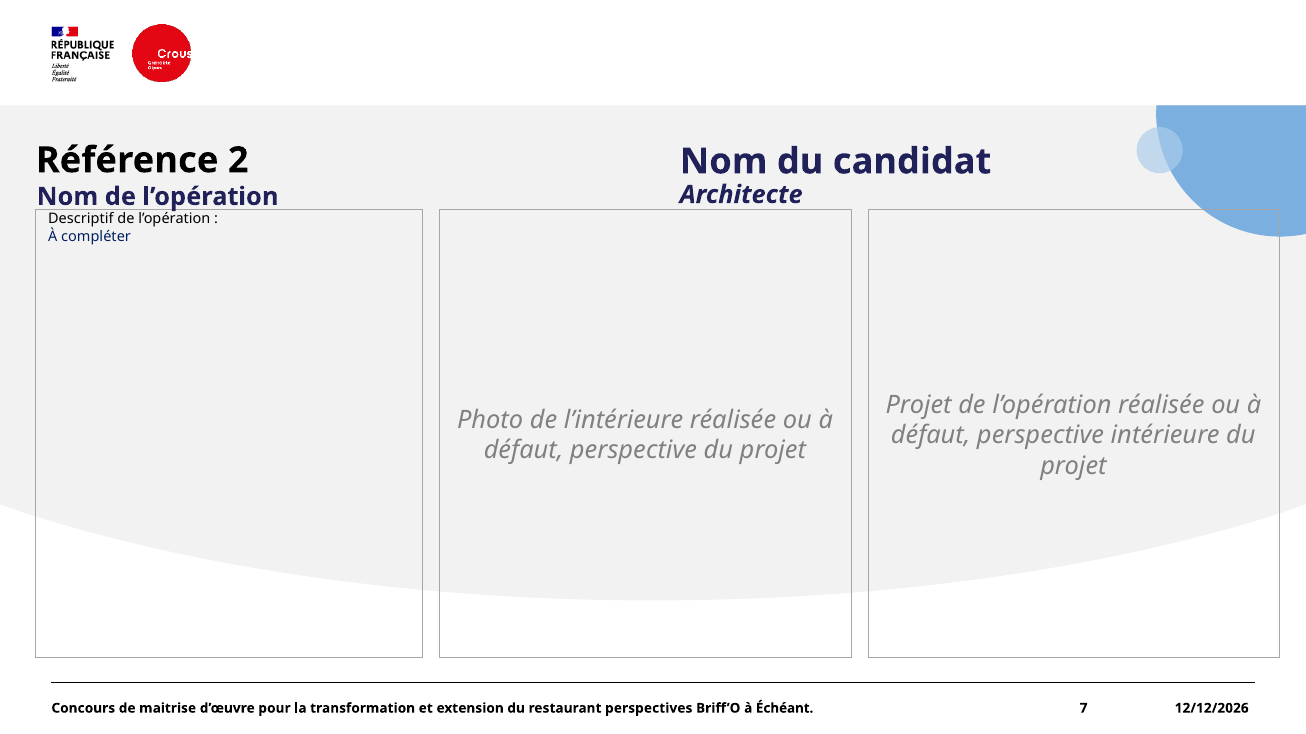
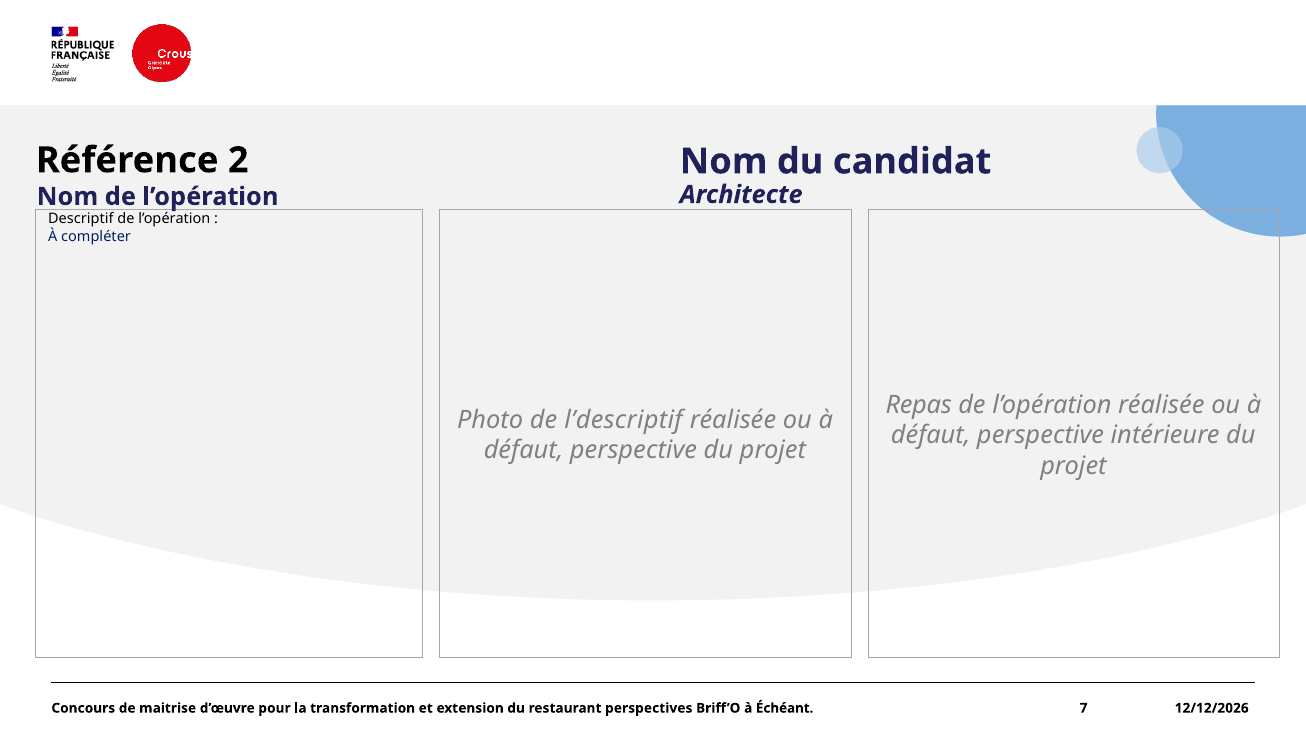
Projet at (919, 405): Projet -> Repas
l’intérieure: l’intérieure -> l’descriptif
